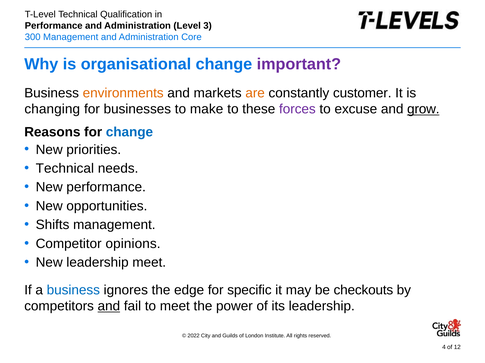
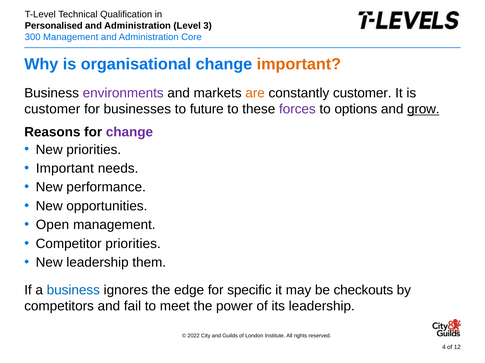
Performance at (54, 26): Performance -> Personalised
important at (299, 64) colour: purple -> orange
environments colour: orange -> purple
changing at (52, 109): changing -> customer
make: make -> future
excuse: excuse -> options
change at (129, 132) colour: blue -> purple
Technical at (65, 169): Technical -> Important
Shifts: Shifts -> Open
Competitor opinions: opinions -> priorities
leadership meet: meet -> them
and at (109, 307) underline: present -> none
